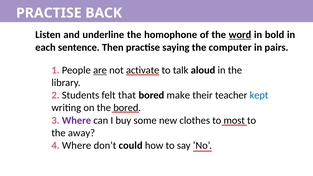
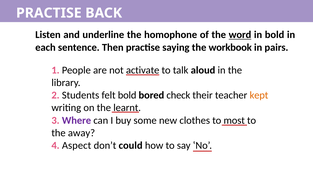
computer: computer -> workbook
are underline: present -> none
felt that: that -> bold
make: make -> check
kept colour: blue -> orange
the bored: bored -> learnt
4 Where: Where -> Aspect
